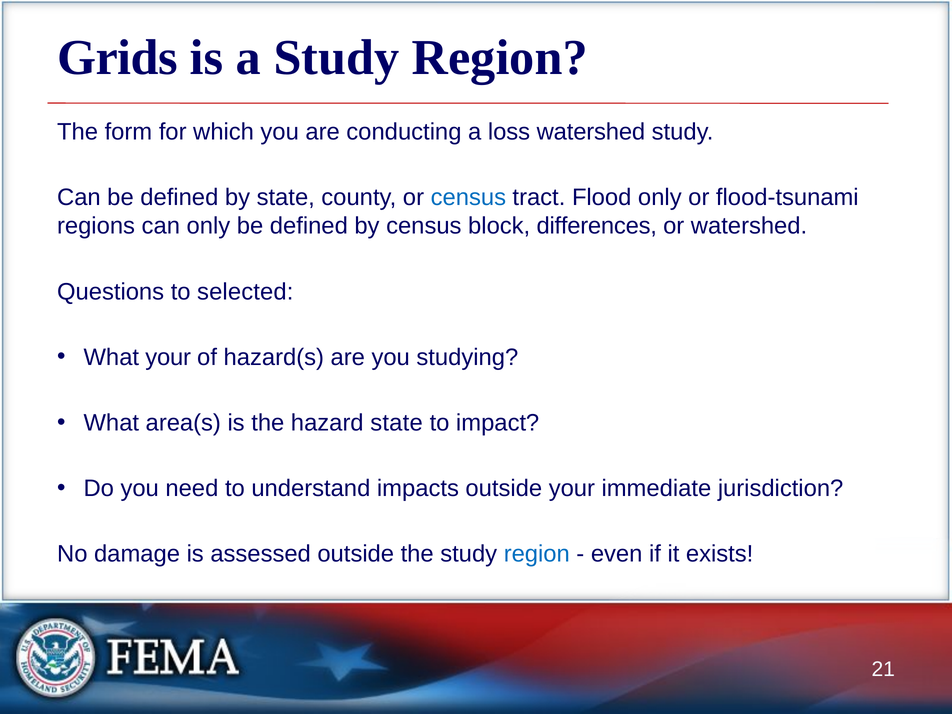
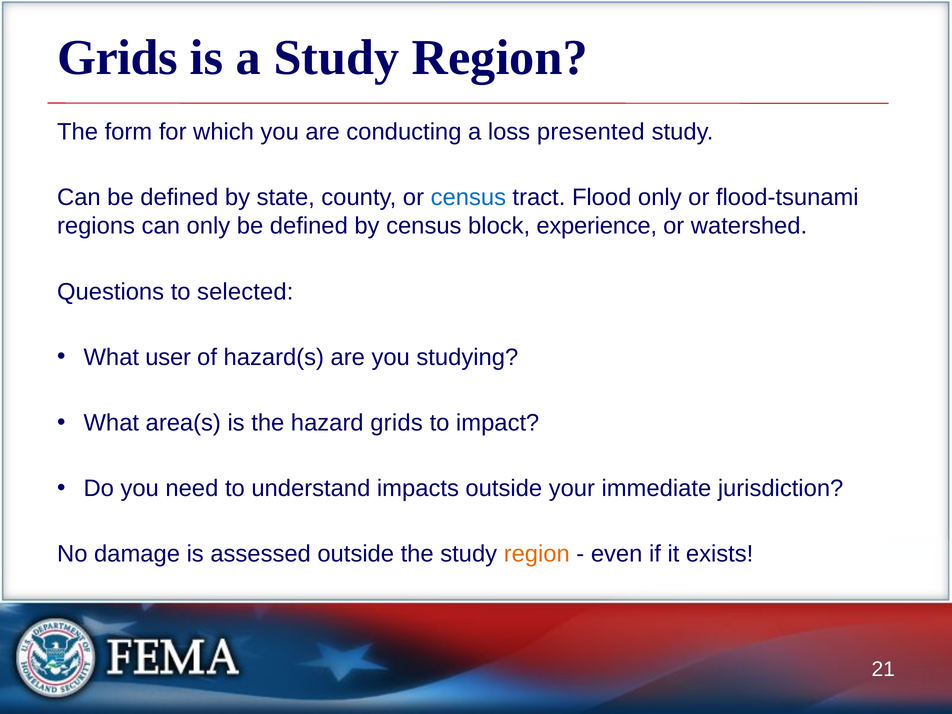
loss watershed: watershed -> presented
differences: differences -> experience
What your: your -> user
hazard state: state -> grids
region at (537, 554) colour: blue -> orange
